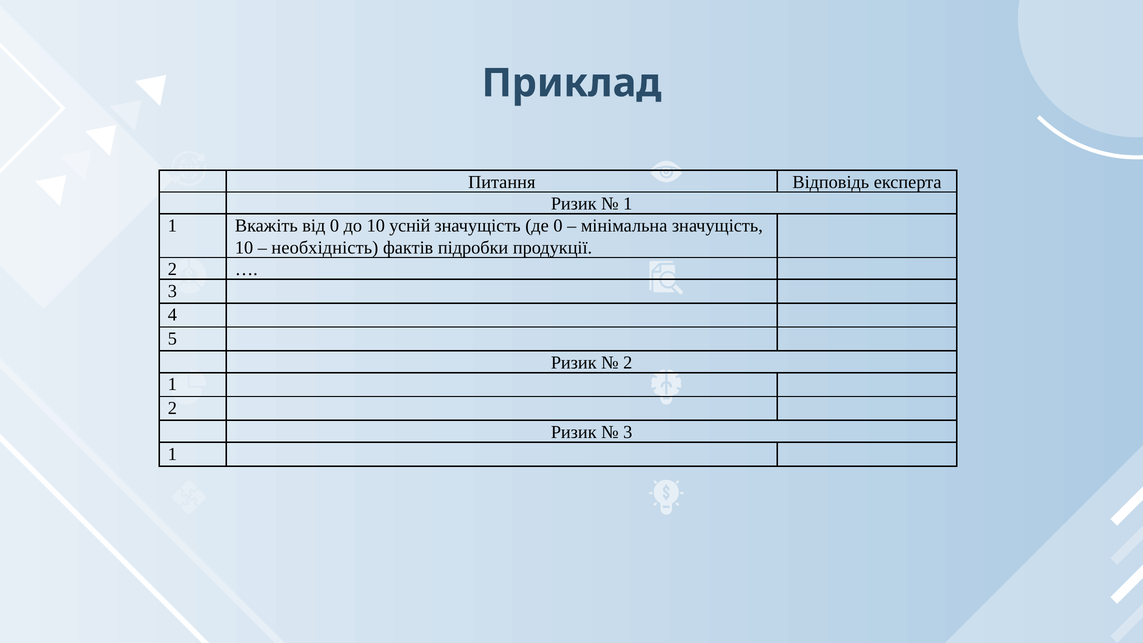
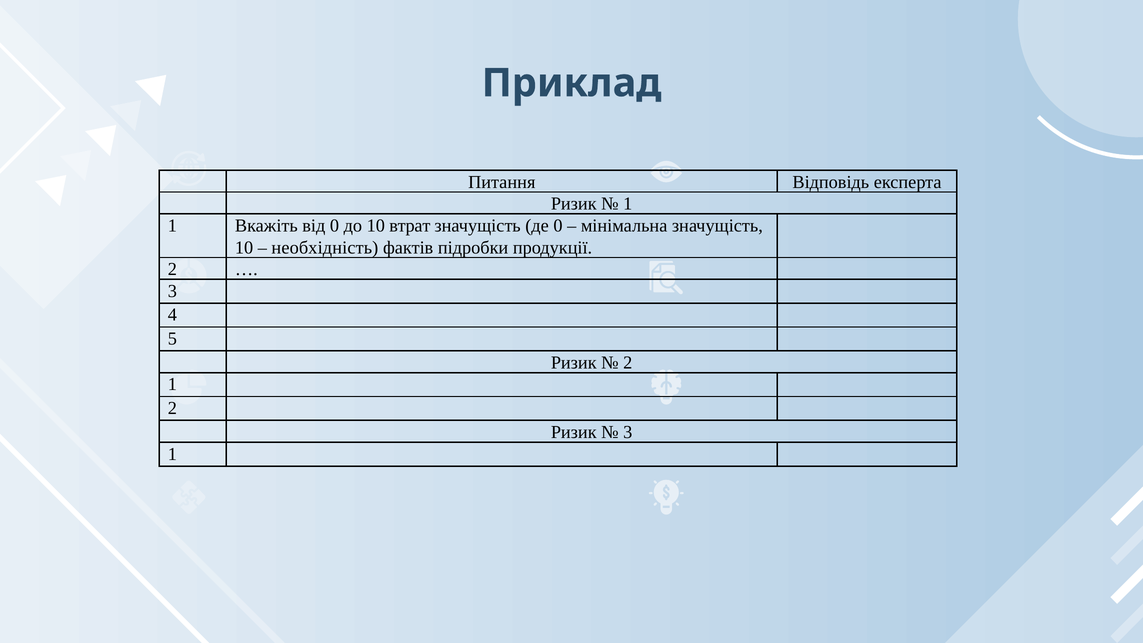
усній: усній -> втрат
